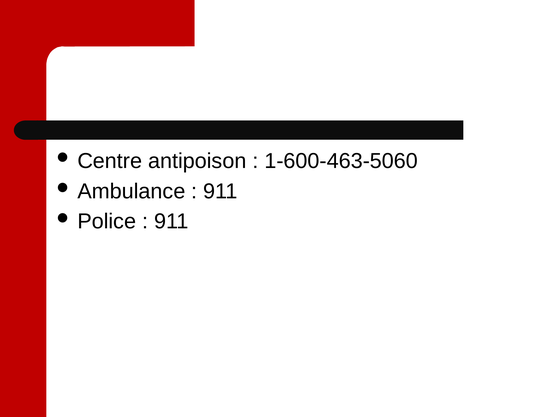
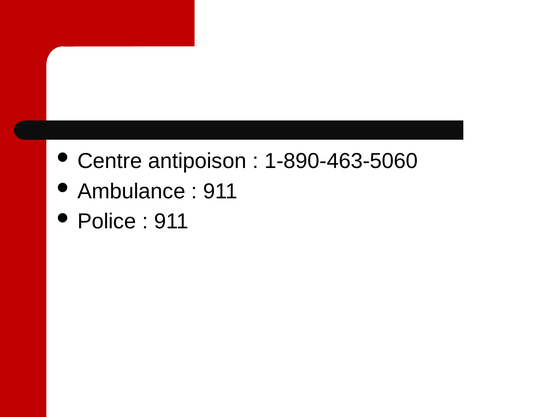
1-600-463-5060: 1-600-463-5060 -> 1-890-463-5060
